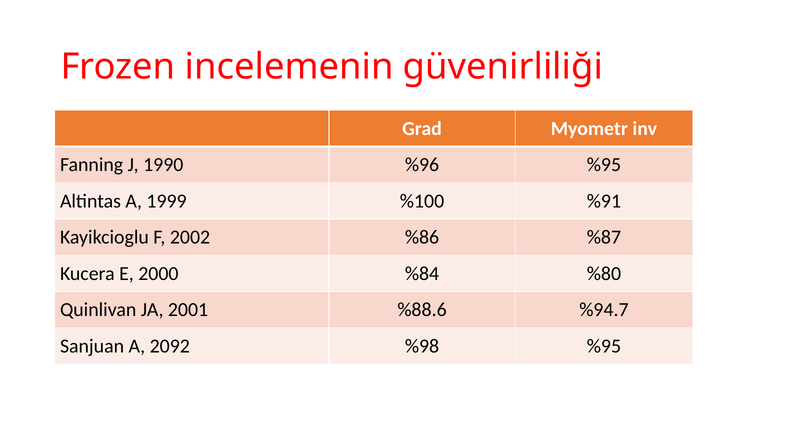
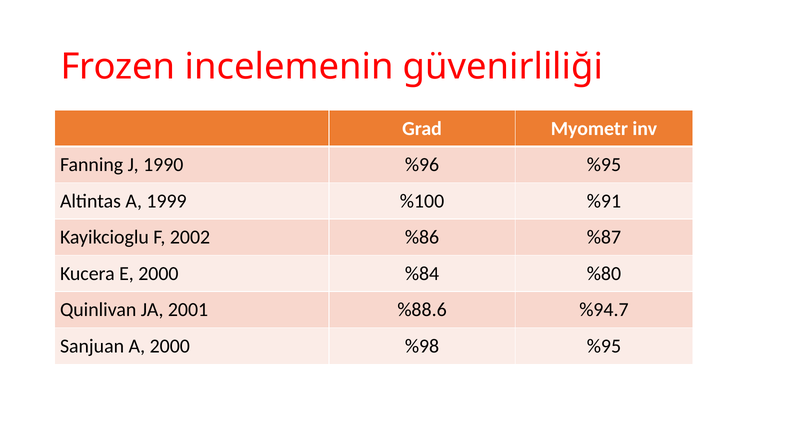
A 2092: 2092 -> 2000
